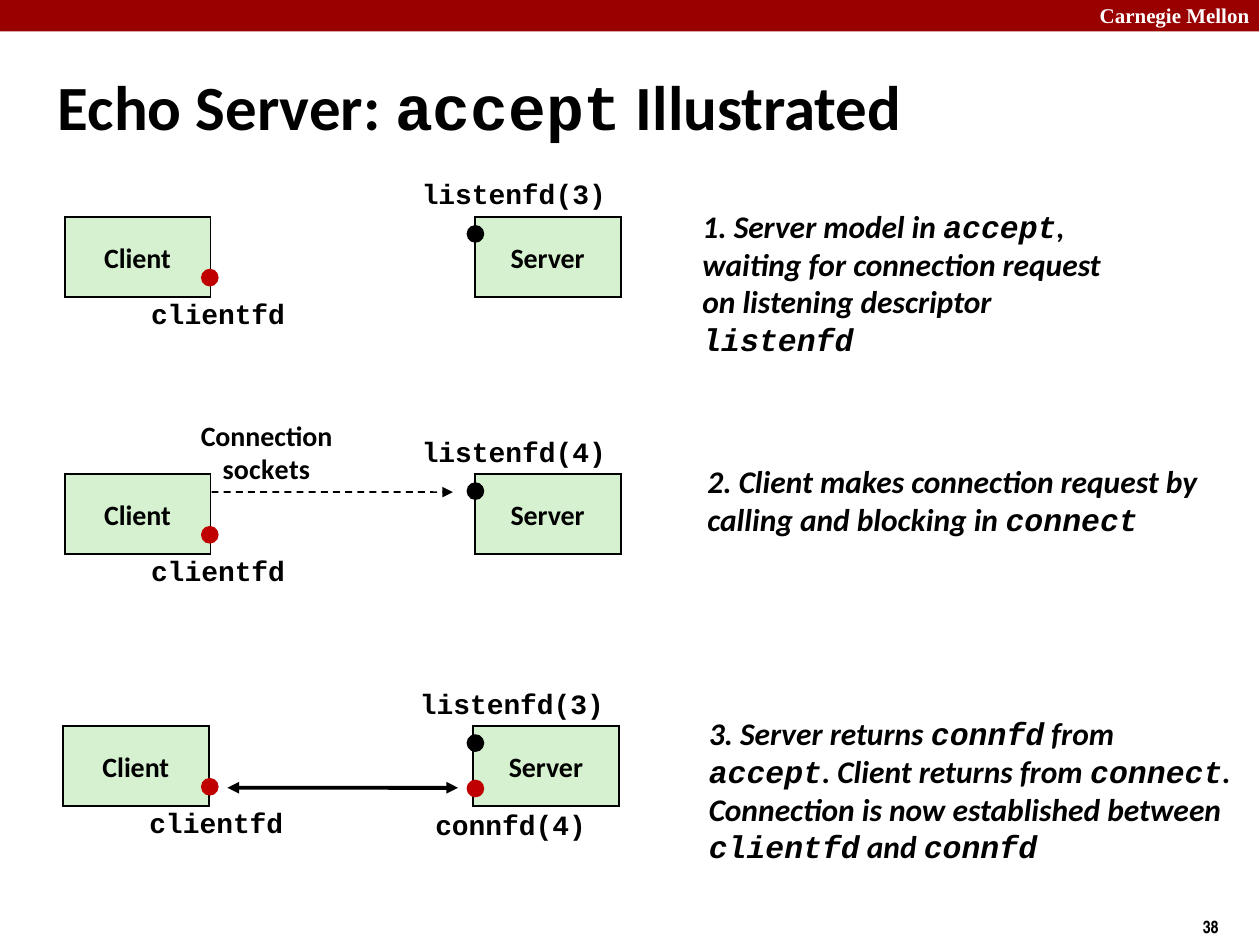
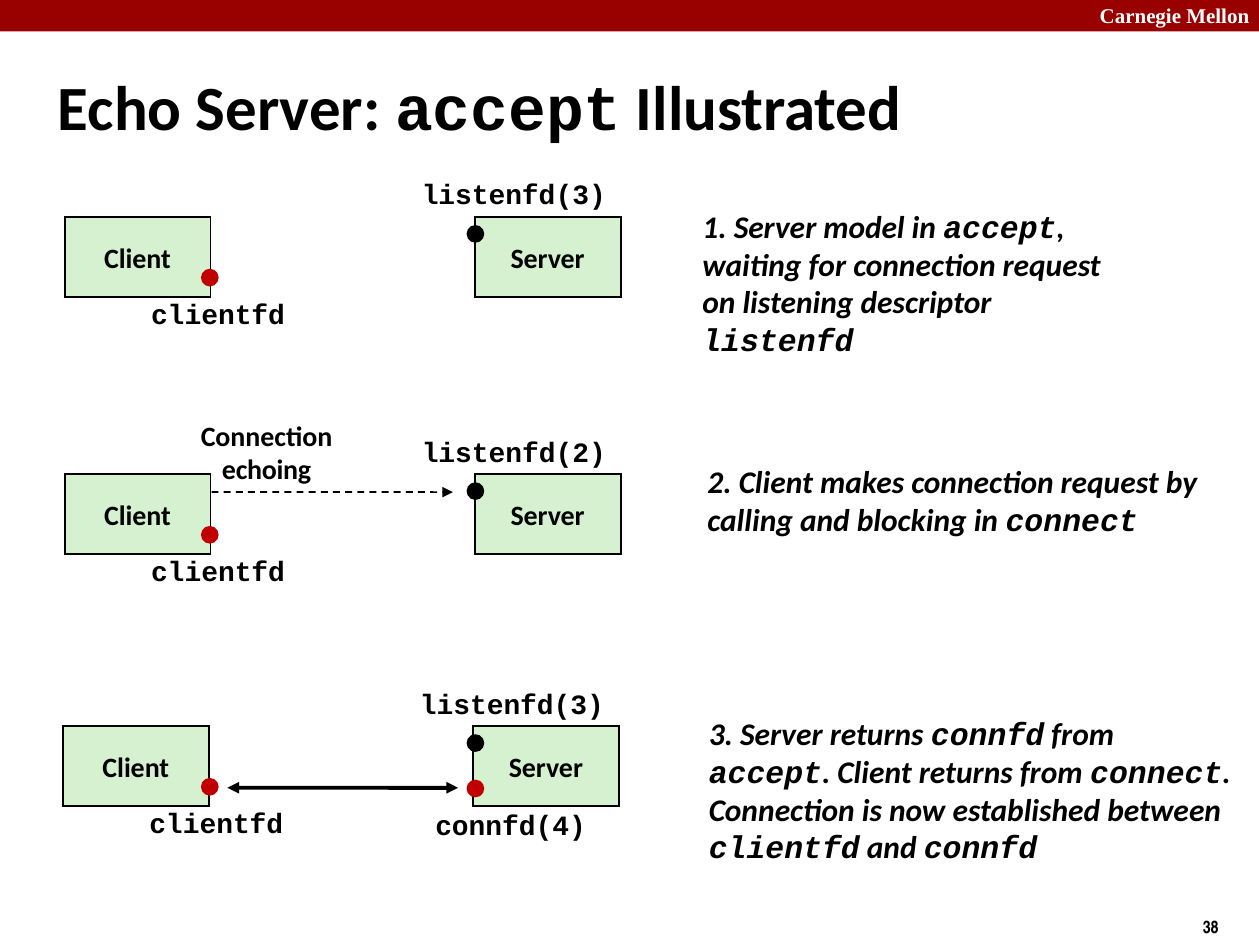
listenfd(4: listenfd(4 -> listenfd(2
sockets: sockets -> echoing
